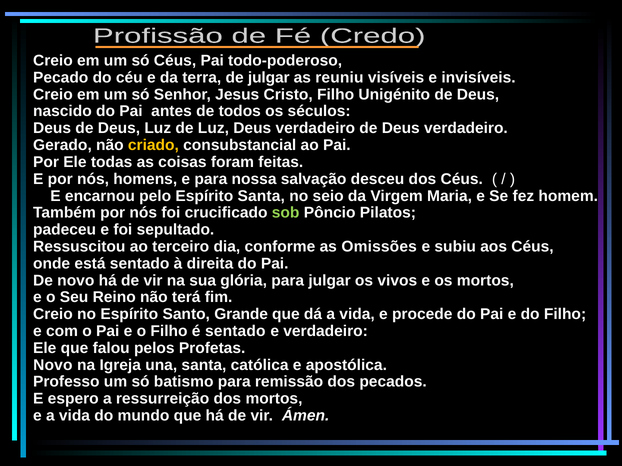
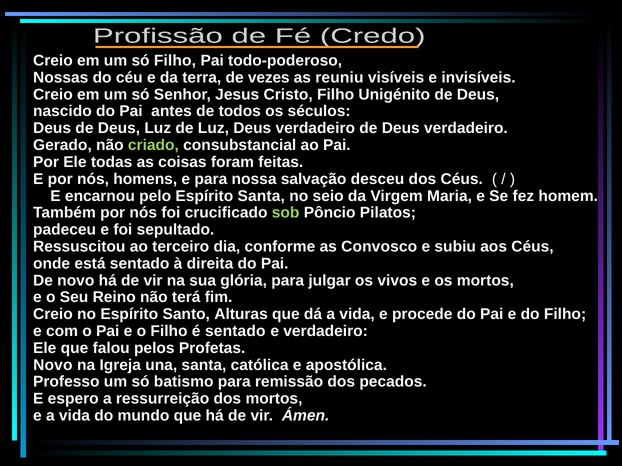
só Céus: Céus -> Filho
Pecado: Pecado -> Nossas
de julgar: julgar -> vezes
criado colour: yellow -> light green
Omissões: Omissões -> Convosco
Grande: Grande -> Alturas
